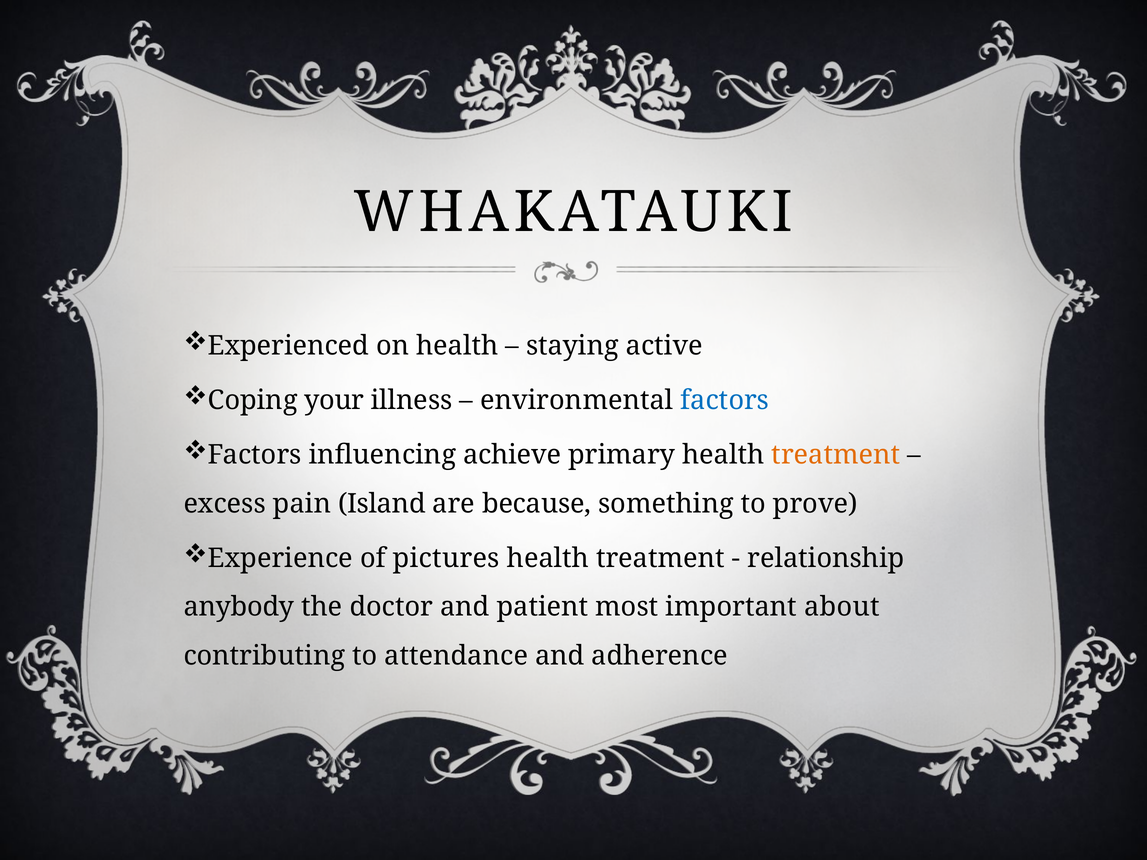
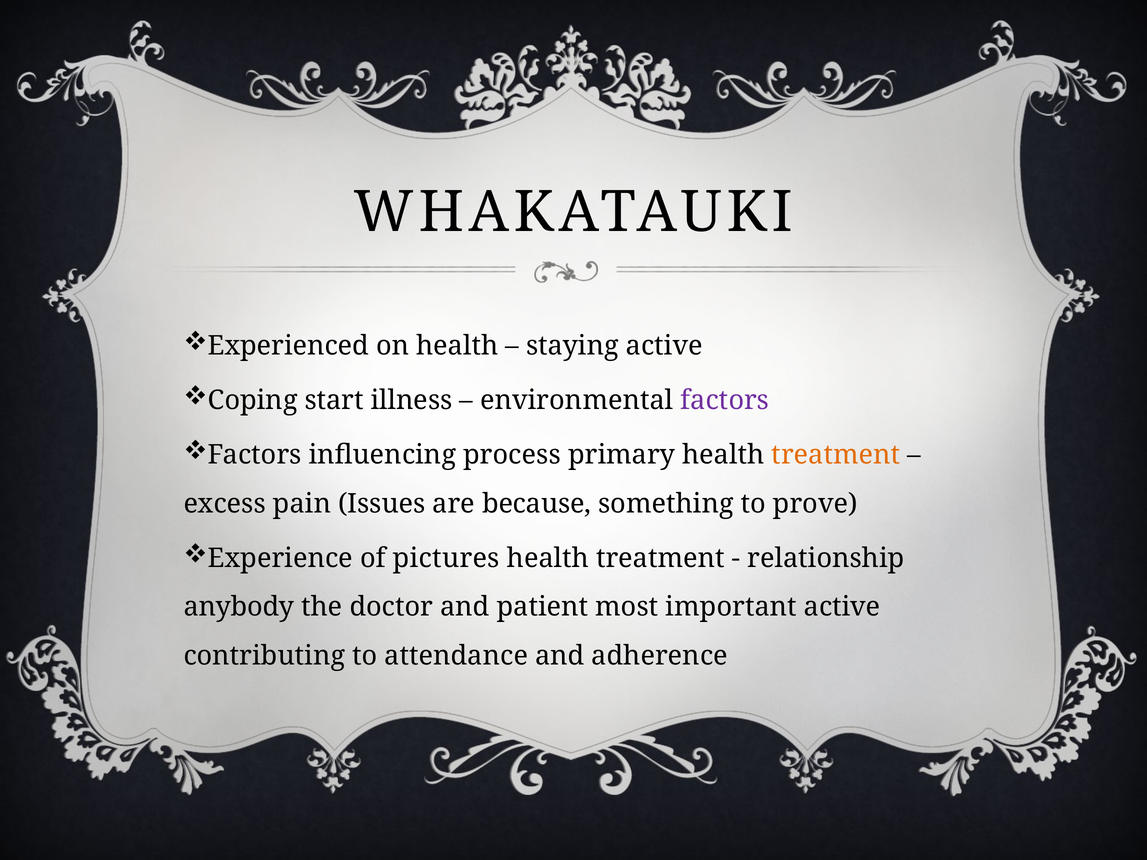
your: your -> start
factors at (725, 401) colour: blue -> purple
achieve: achieve -> process
Island: Island -> Issues
important about: about -> active
